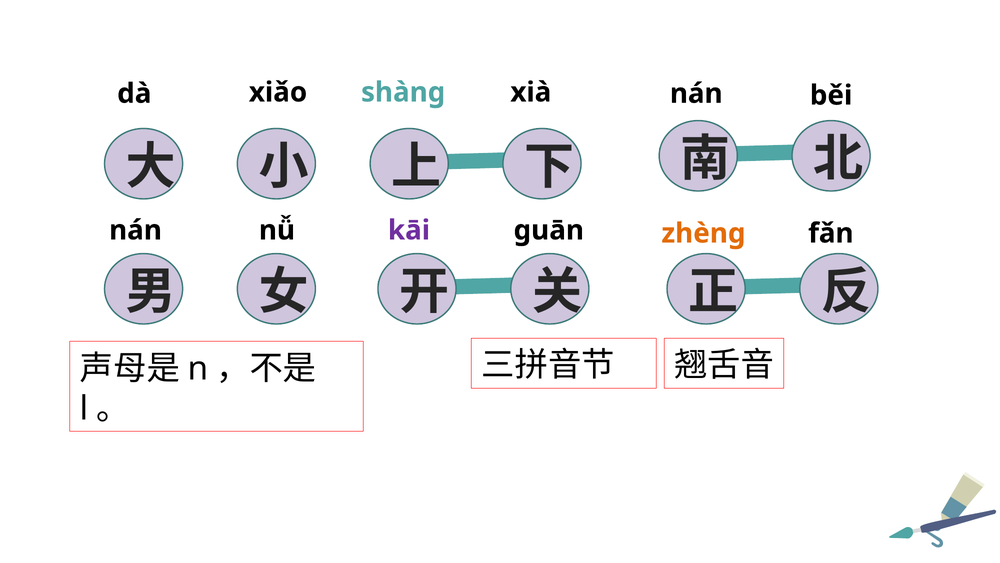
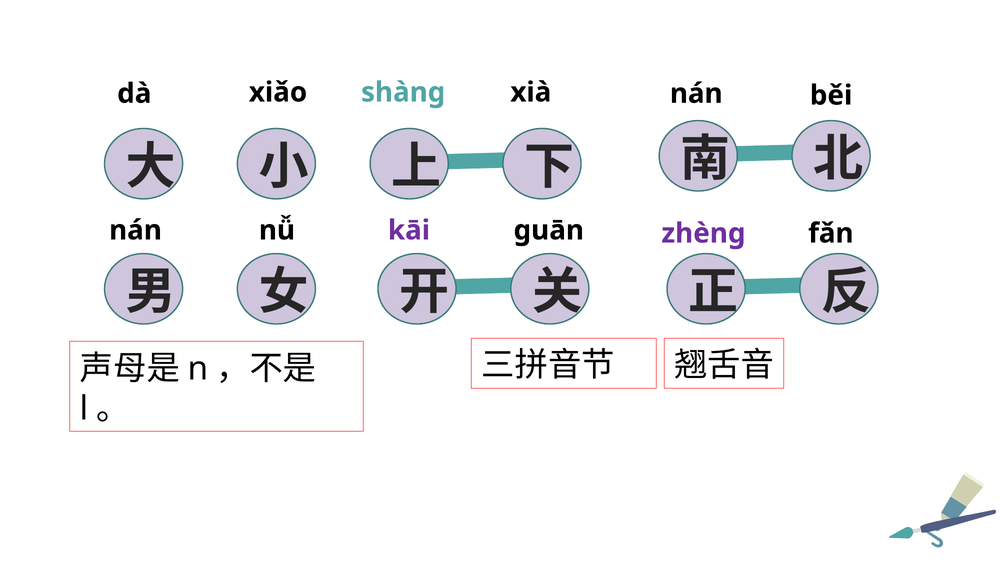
zhèng colour: orange -> purple
